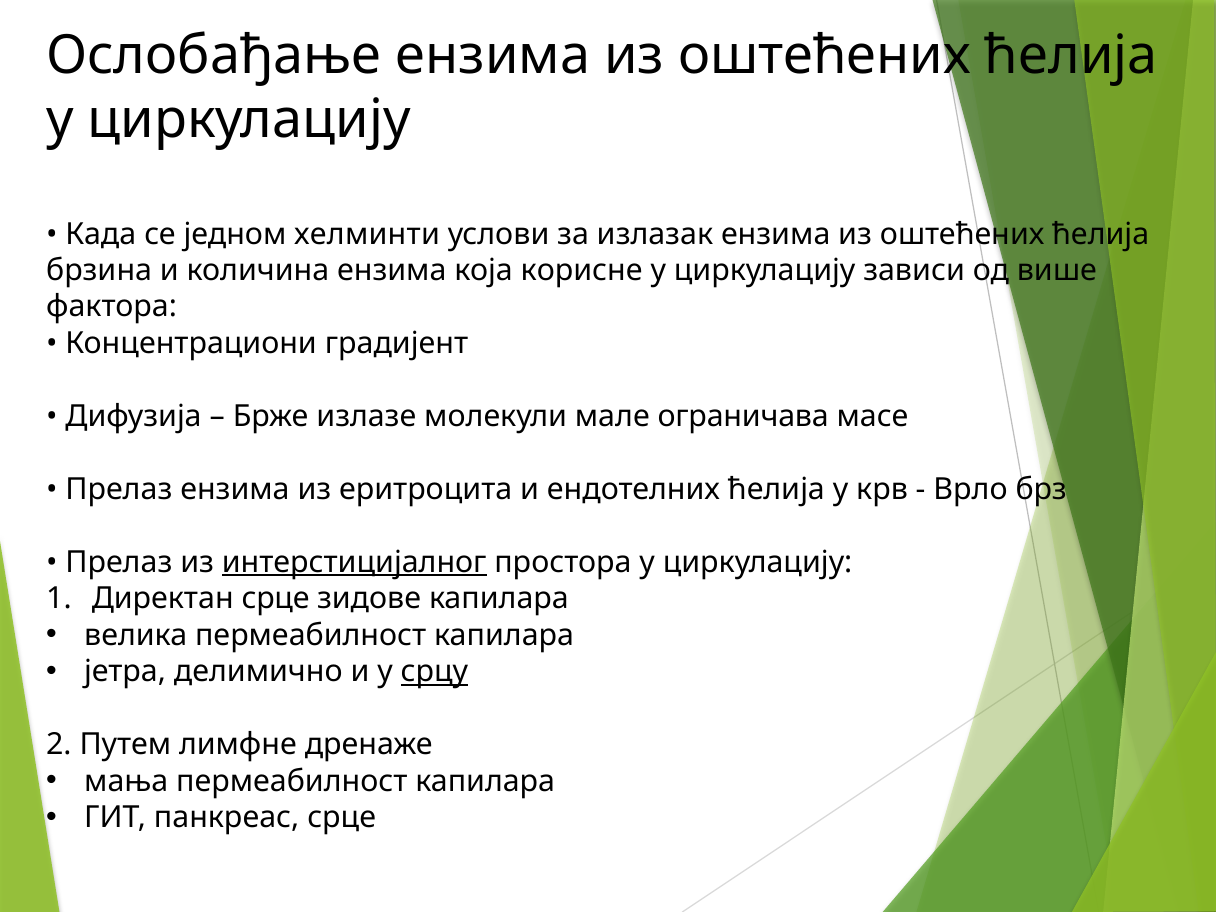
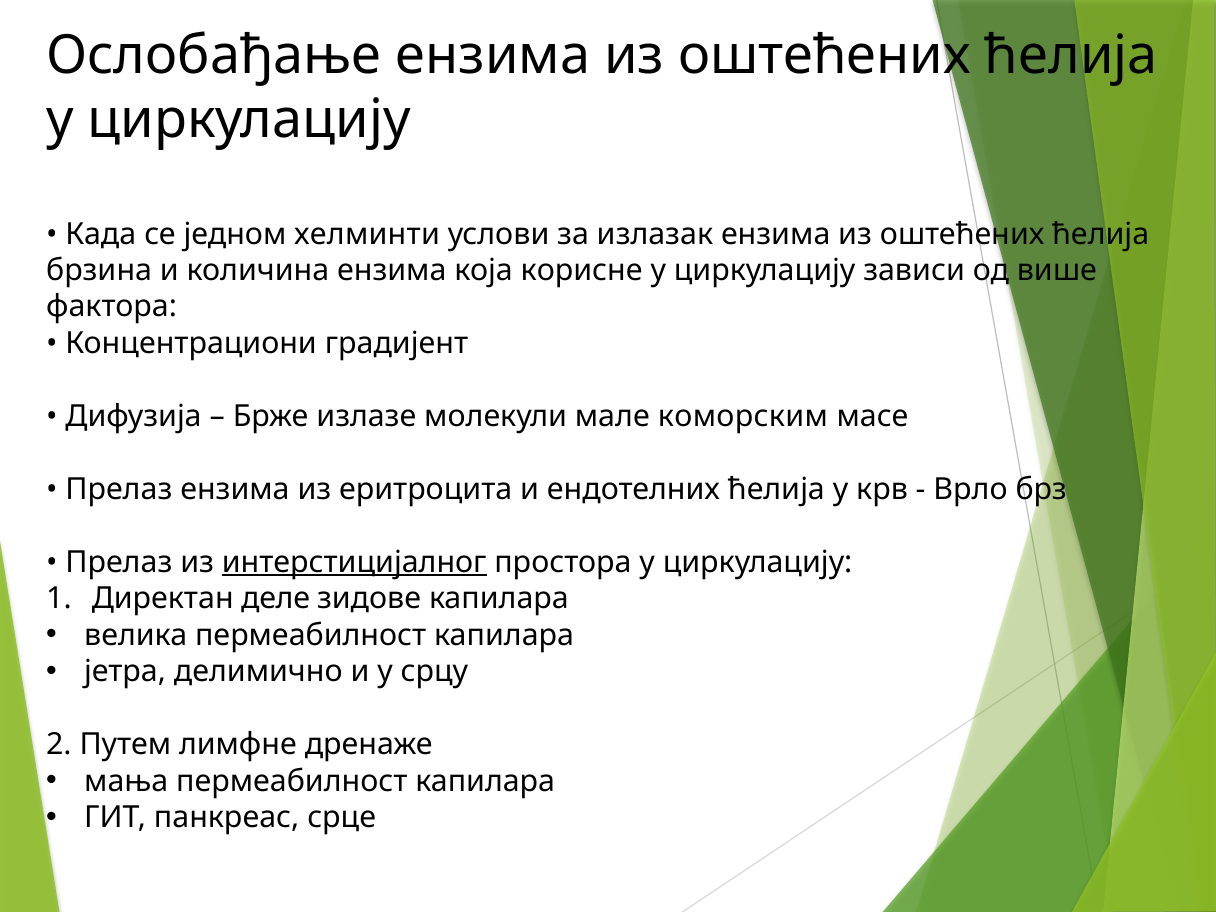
ограничава: ограничава -> коморским
Директан срце: срце -> деле
срцу underline: present -> none
